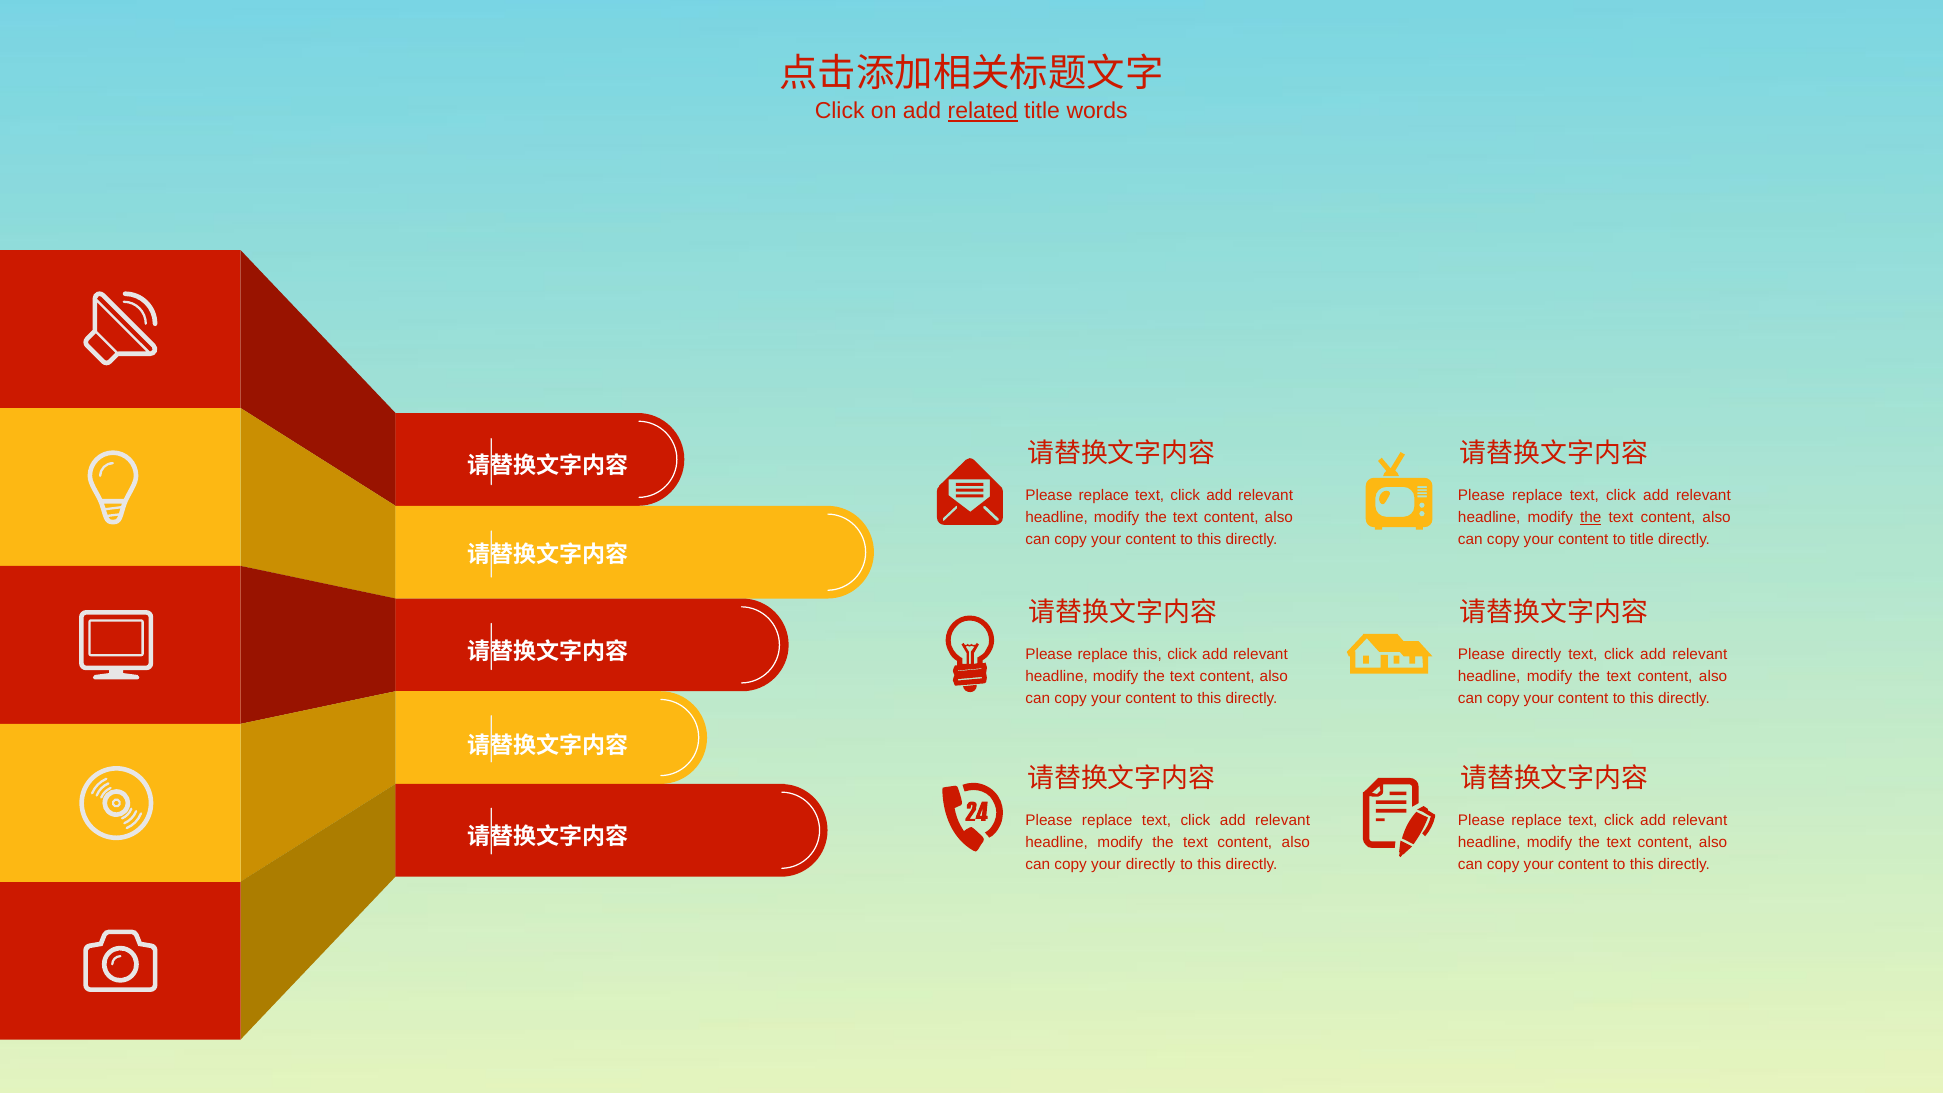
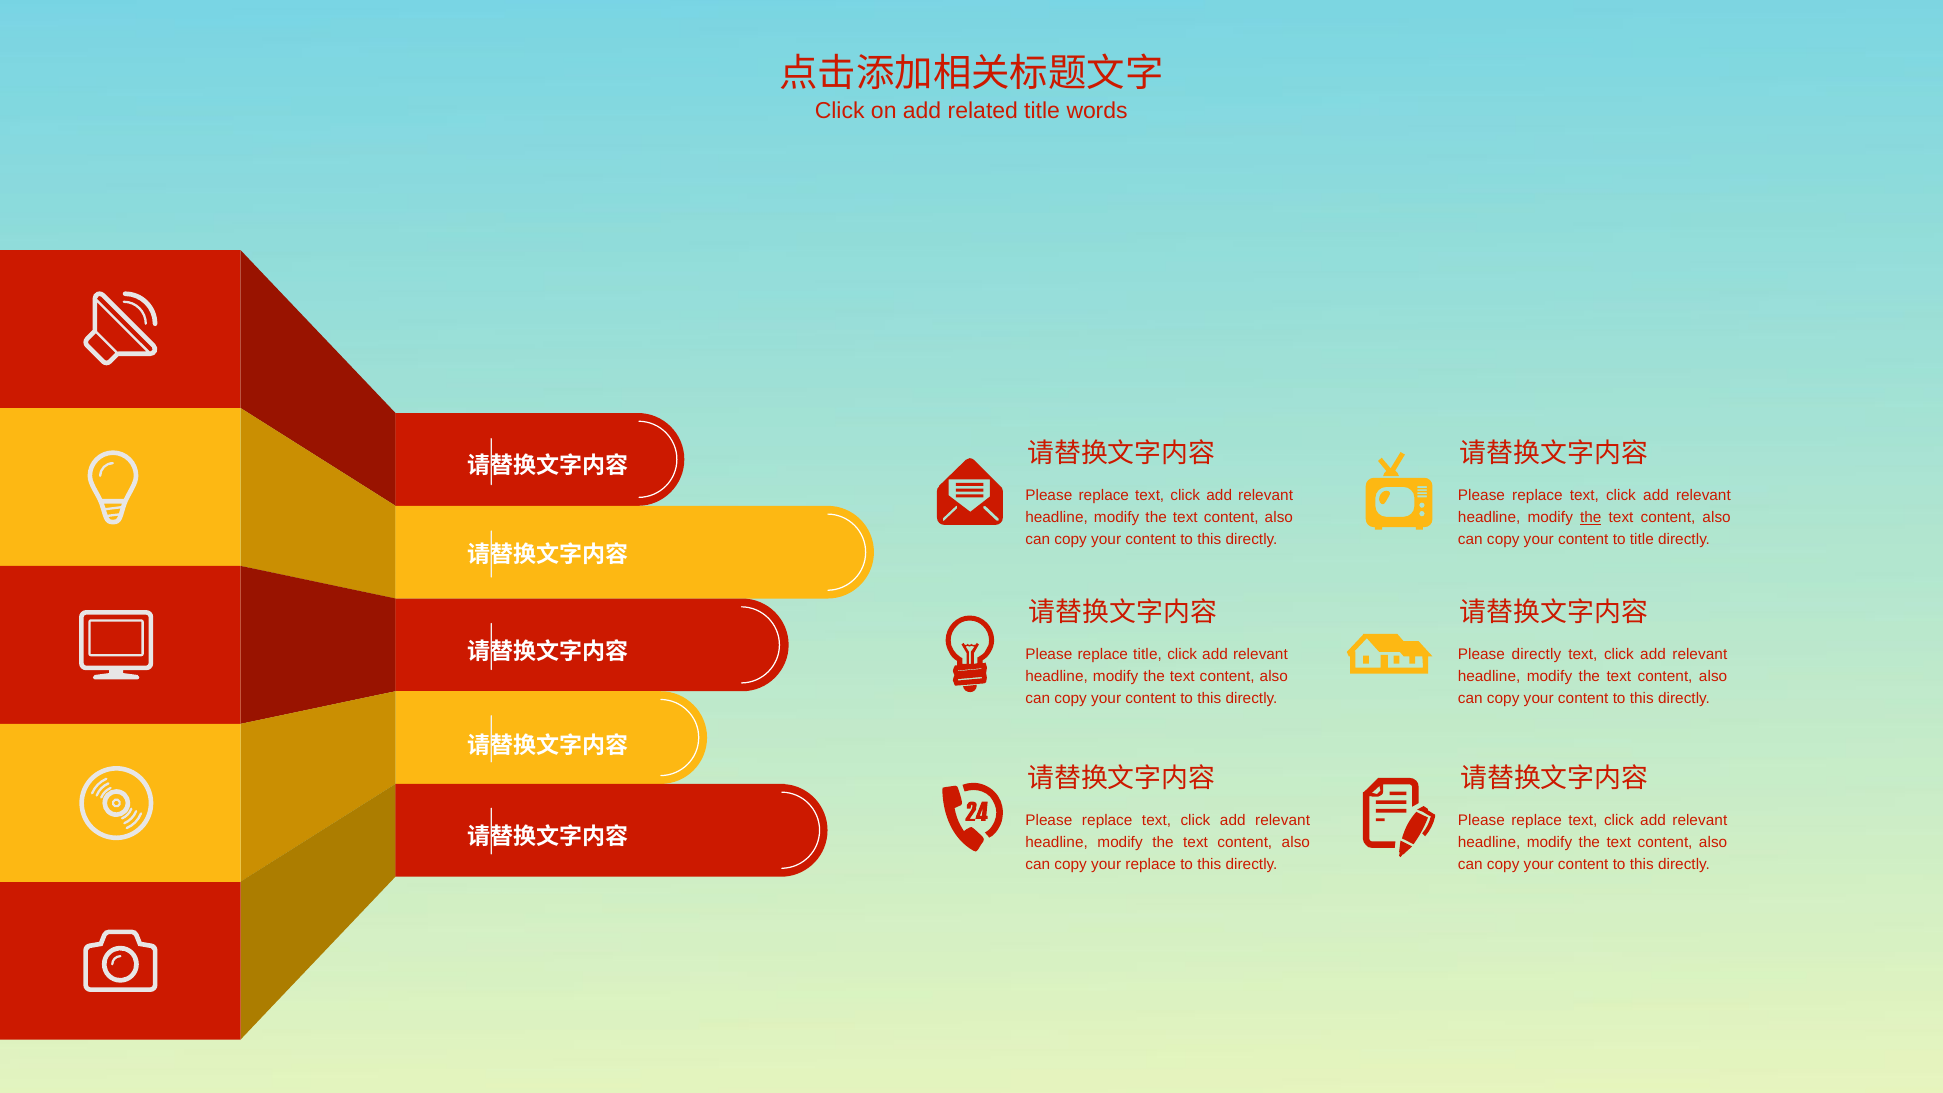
related underline: present -> none
replace this: this -> title
your directly: directly -> replace
